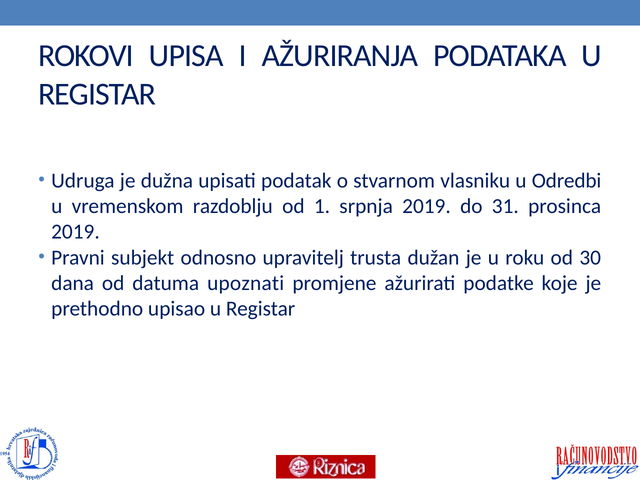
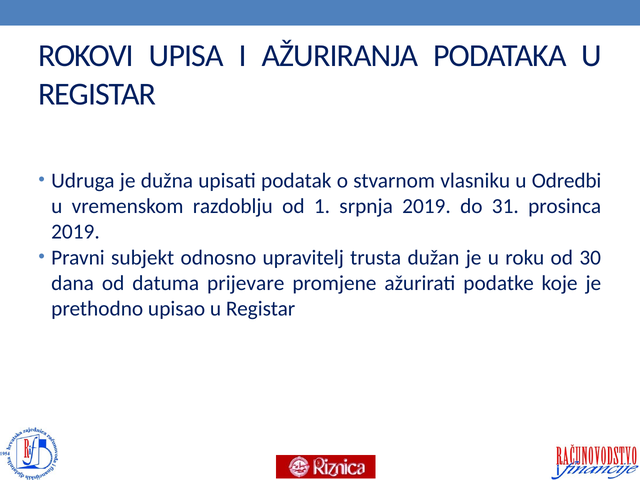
upoznati: upoznati -> prijevare
